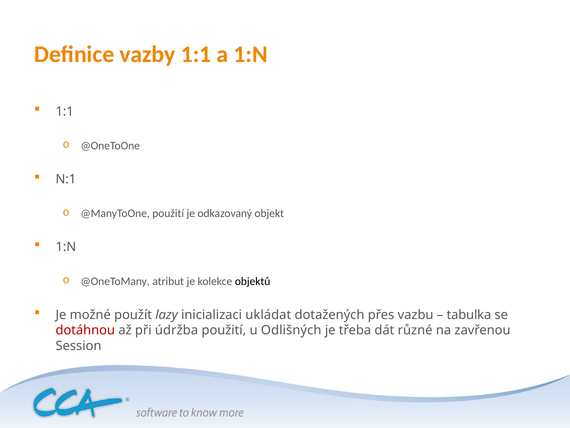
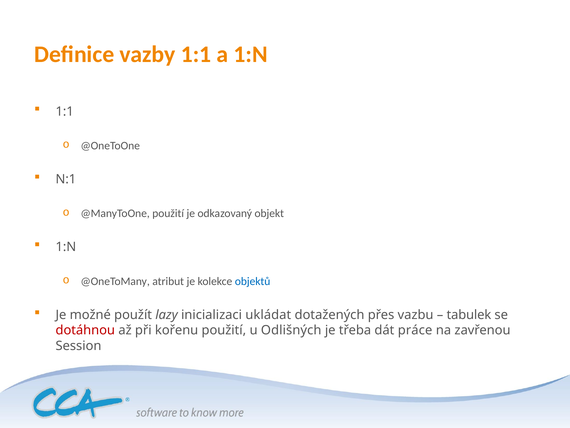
objektů colour: black -> blue
tabulka: tabulka -> tabulek
údržba: údržba -> kořenu
různé: různé -> práce
